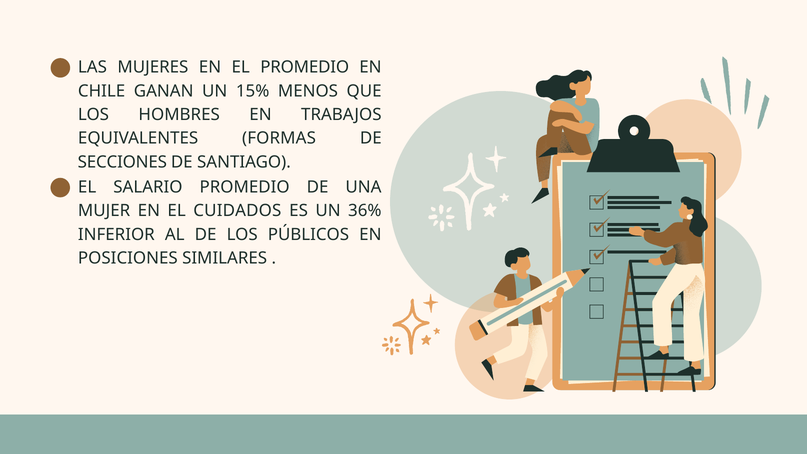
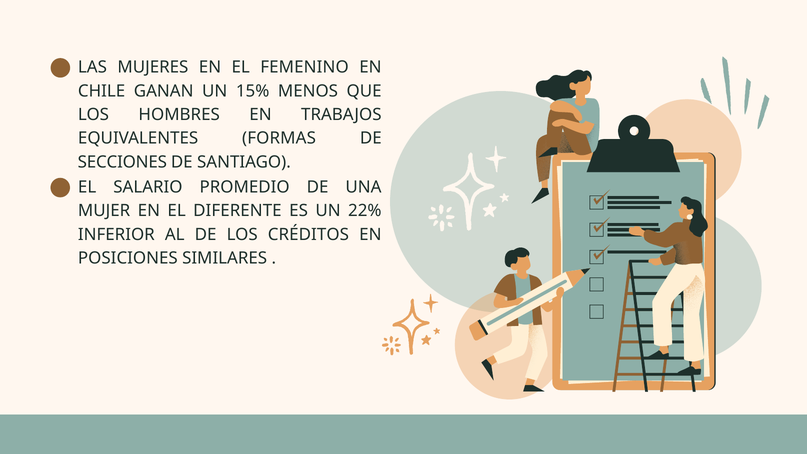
EL PROMEDIO: PROMEDIO -> FEMENINO
CUIDADOS: CUIDADOS -> DIFERENTE
36%: 36% -> 22%
PÚBLICOS: PÚBLICOS -> CRÉDITOS
